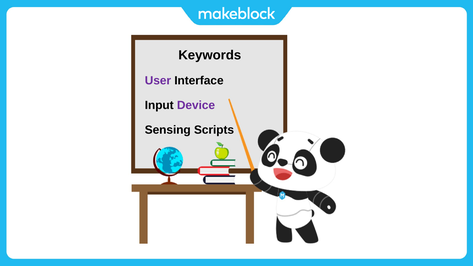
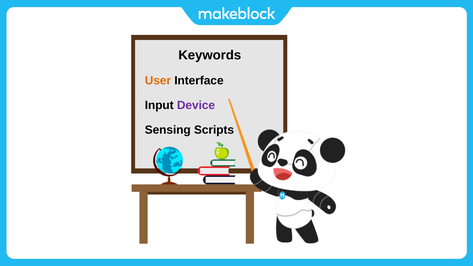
User colour: purple -> orange
